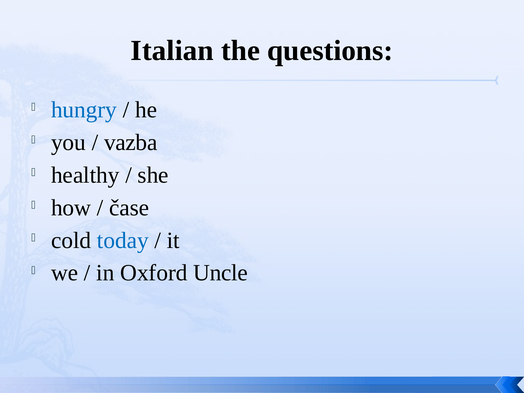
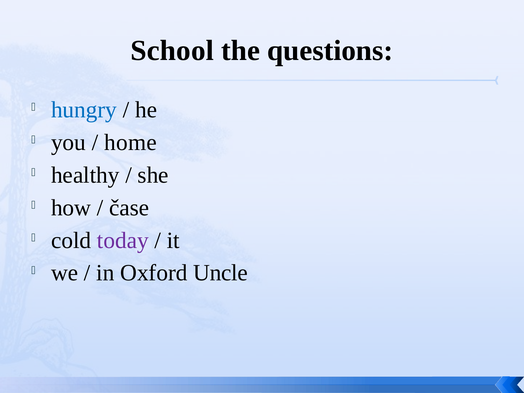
Italian: Italian -> School
vazba: vazba -> home
today colour: blue -> purple
